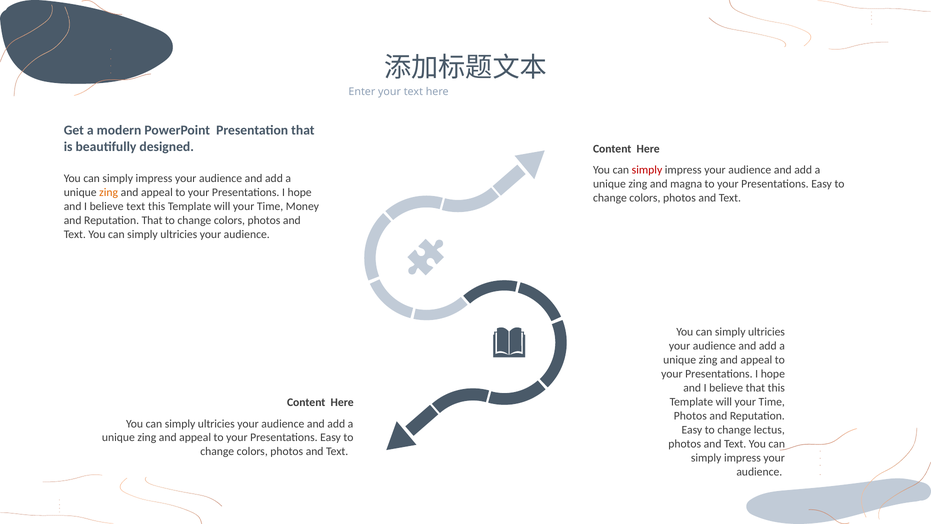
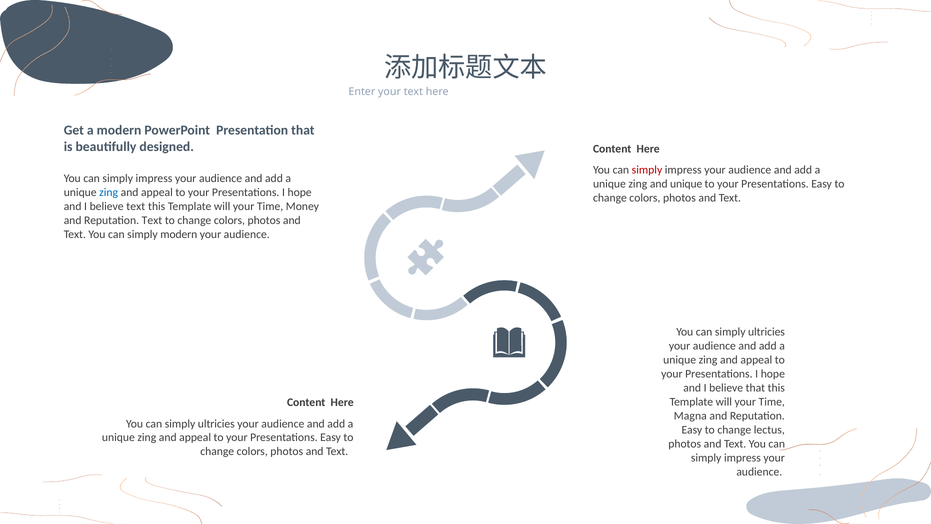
and magna: magna -> unique
zing at (109, 192) colour: orange -> blue
Reputation That: That -> Text
ultricies at (179, 234): ultricies -> modern
Photos at (690, 416): Photos -> Magna
